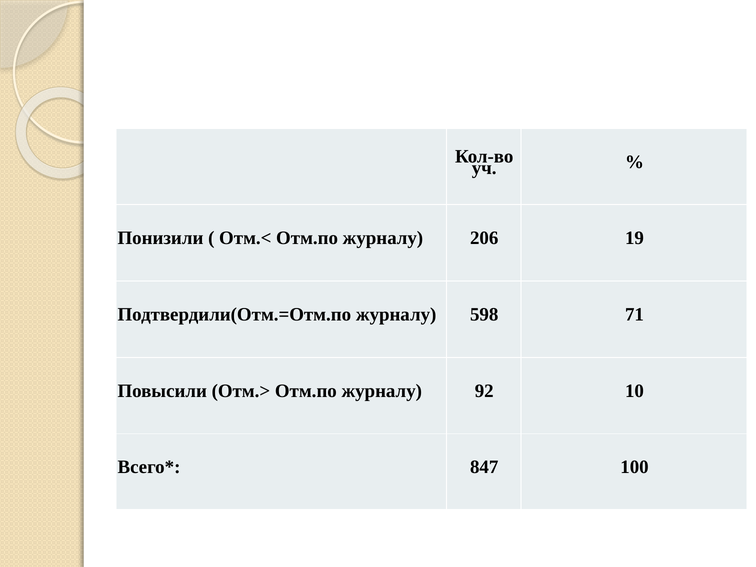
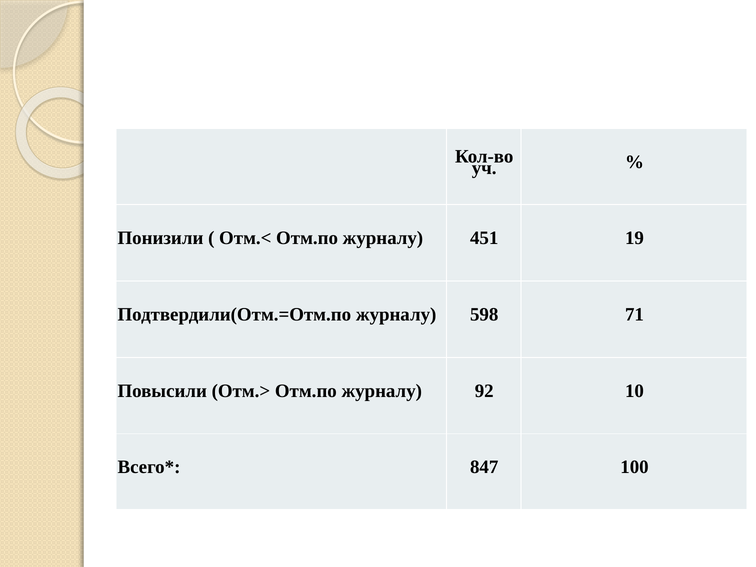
206: 206 -> 451
